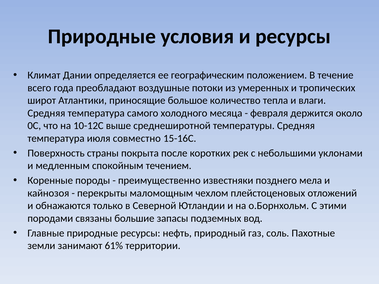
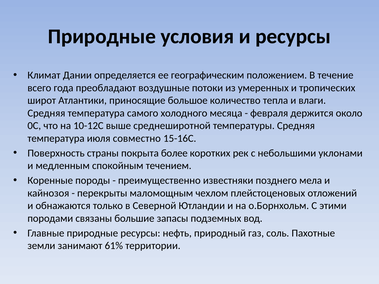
после: после -> более
